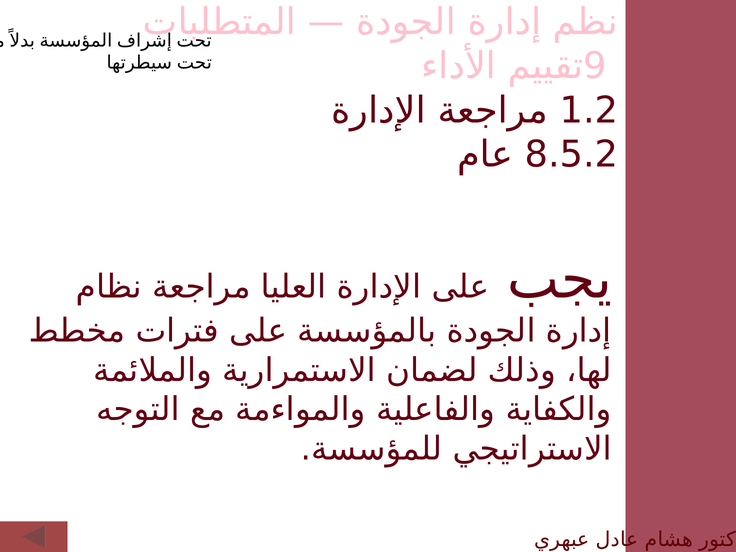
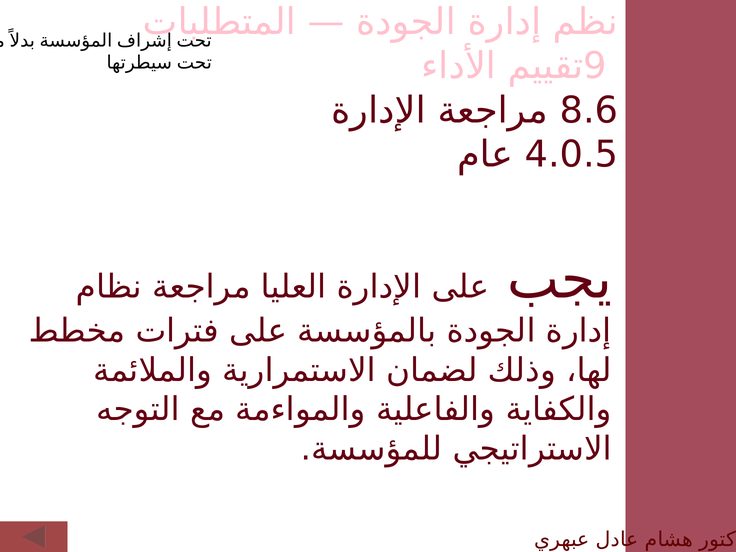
1.2: 1.2 -> 8.6
8.5.2: 8.5.2 -> 4.0.5
